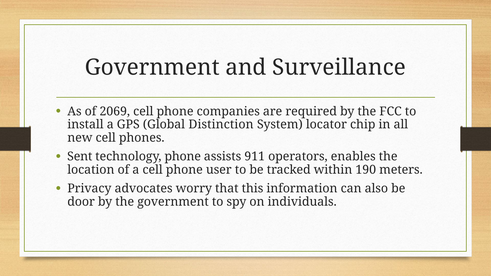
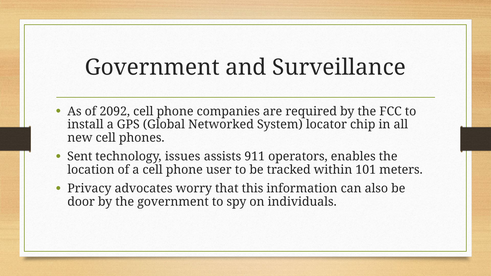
2069: 2069 -> 2092
Distinction: Distinction -> Networked
technology phone: phone -> issues
190: 190 -> 101
